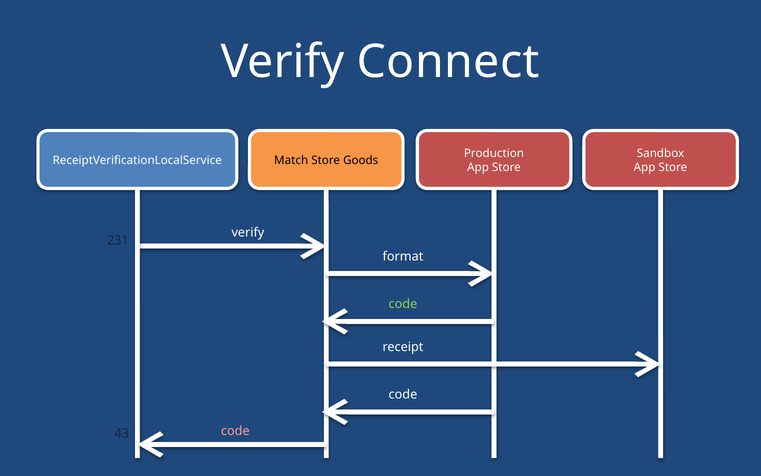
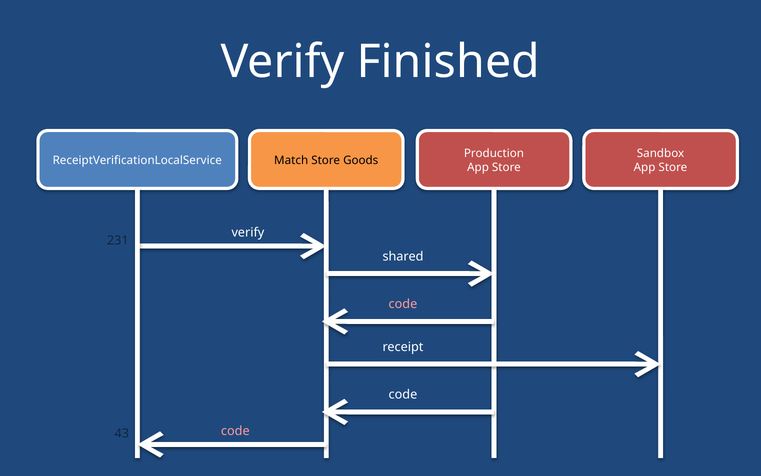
Connect: Connect -> Finished
format: format -> shared
code at (403, 304) colour: light green -> pink
